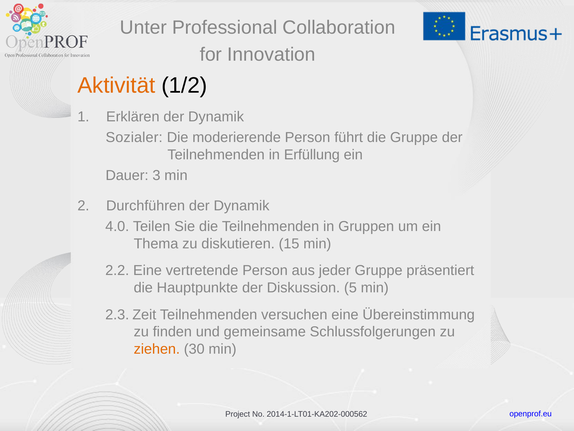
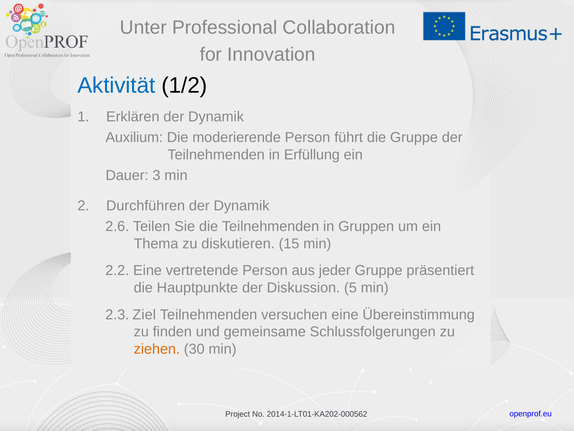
Aktivität colour: orange -> blue
Sozialer: Sozialer -> Auxilium
4.0: 4.0 -> 2.6
Zeit: Zeit -> Ziel
